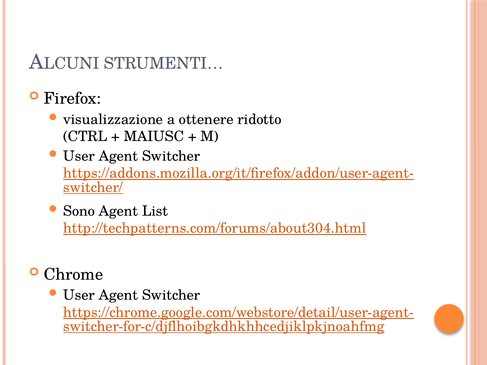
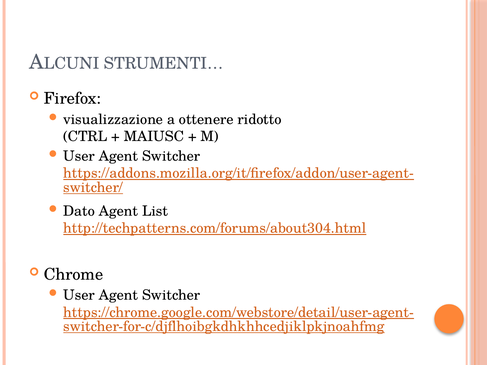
Sono: Sono -> Dato
